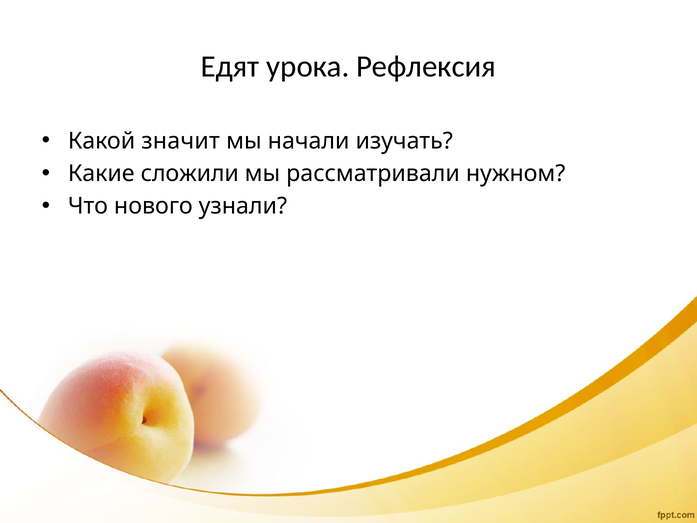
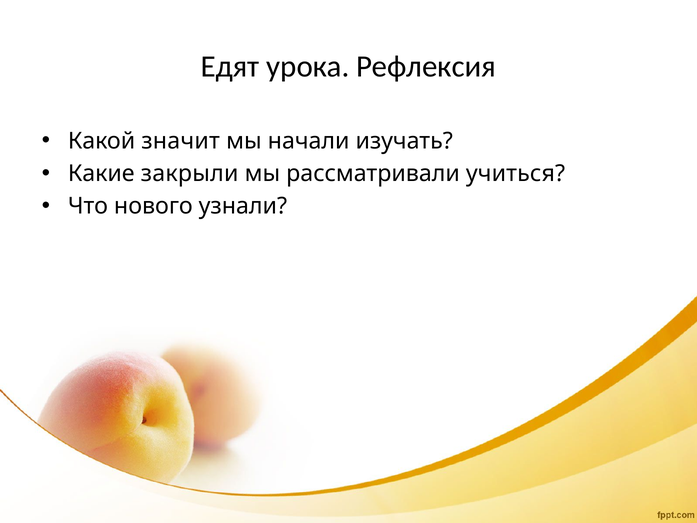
сложили: сложили -> закрыли
нужном: нужном -> учиться
